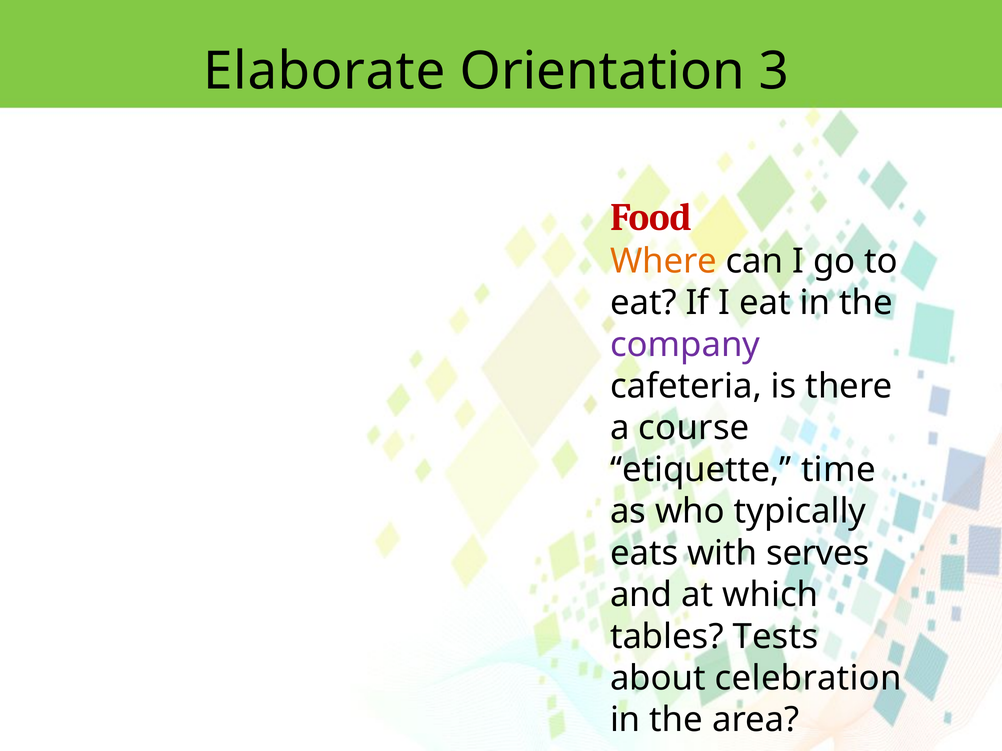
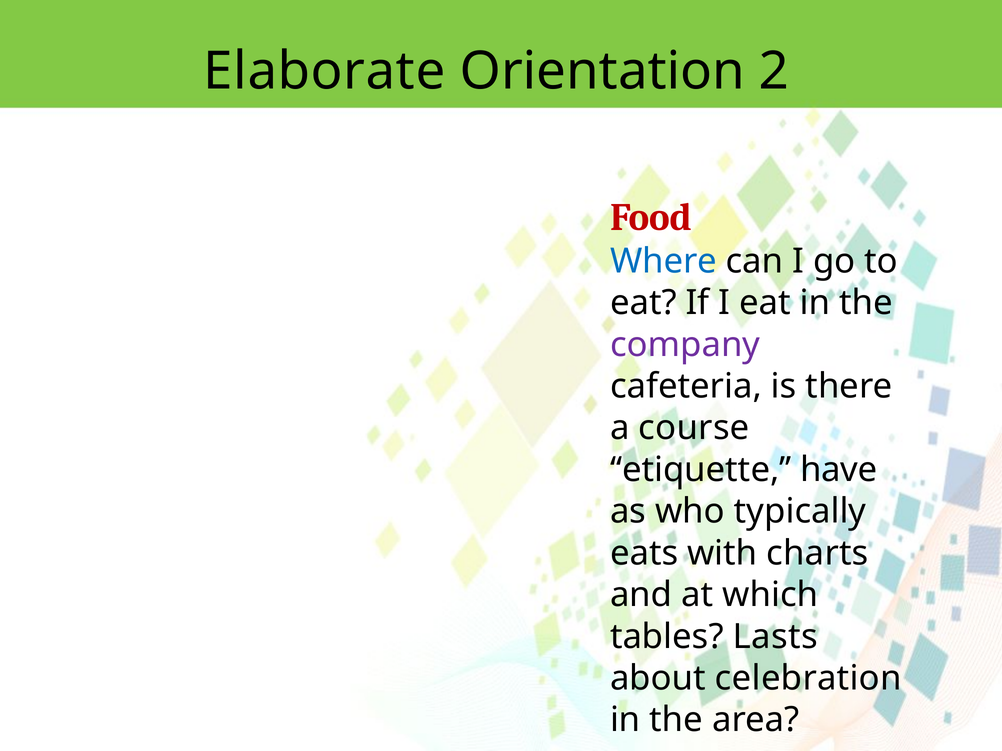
3: 3 -> 2
Where colour: orange -> blue
time: time -> have
serves: serves -> charts
Tests: Tests -> Lasts
